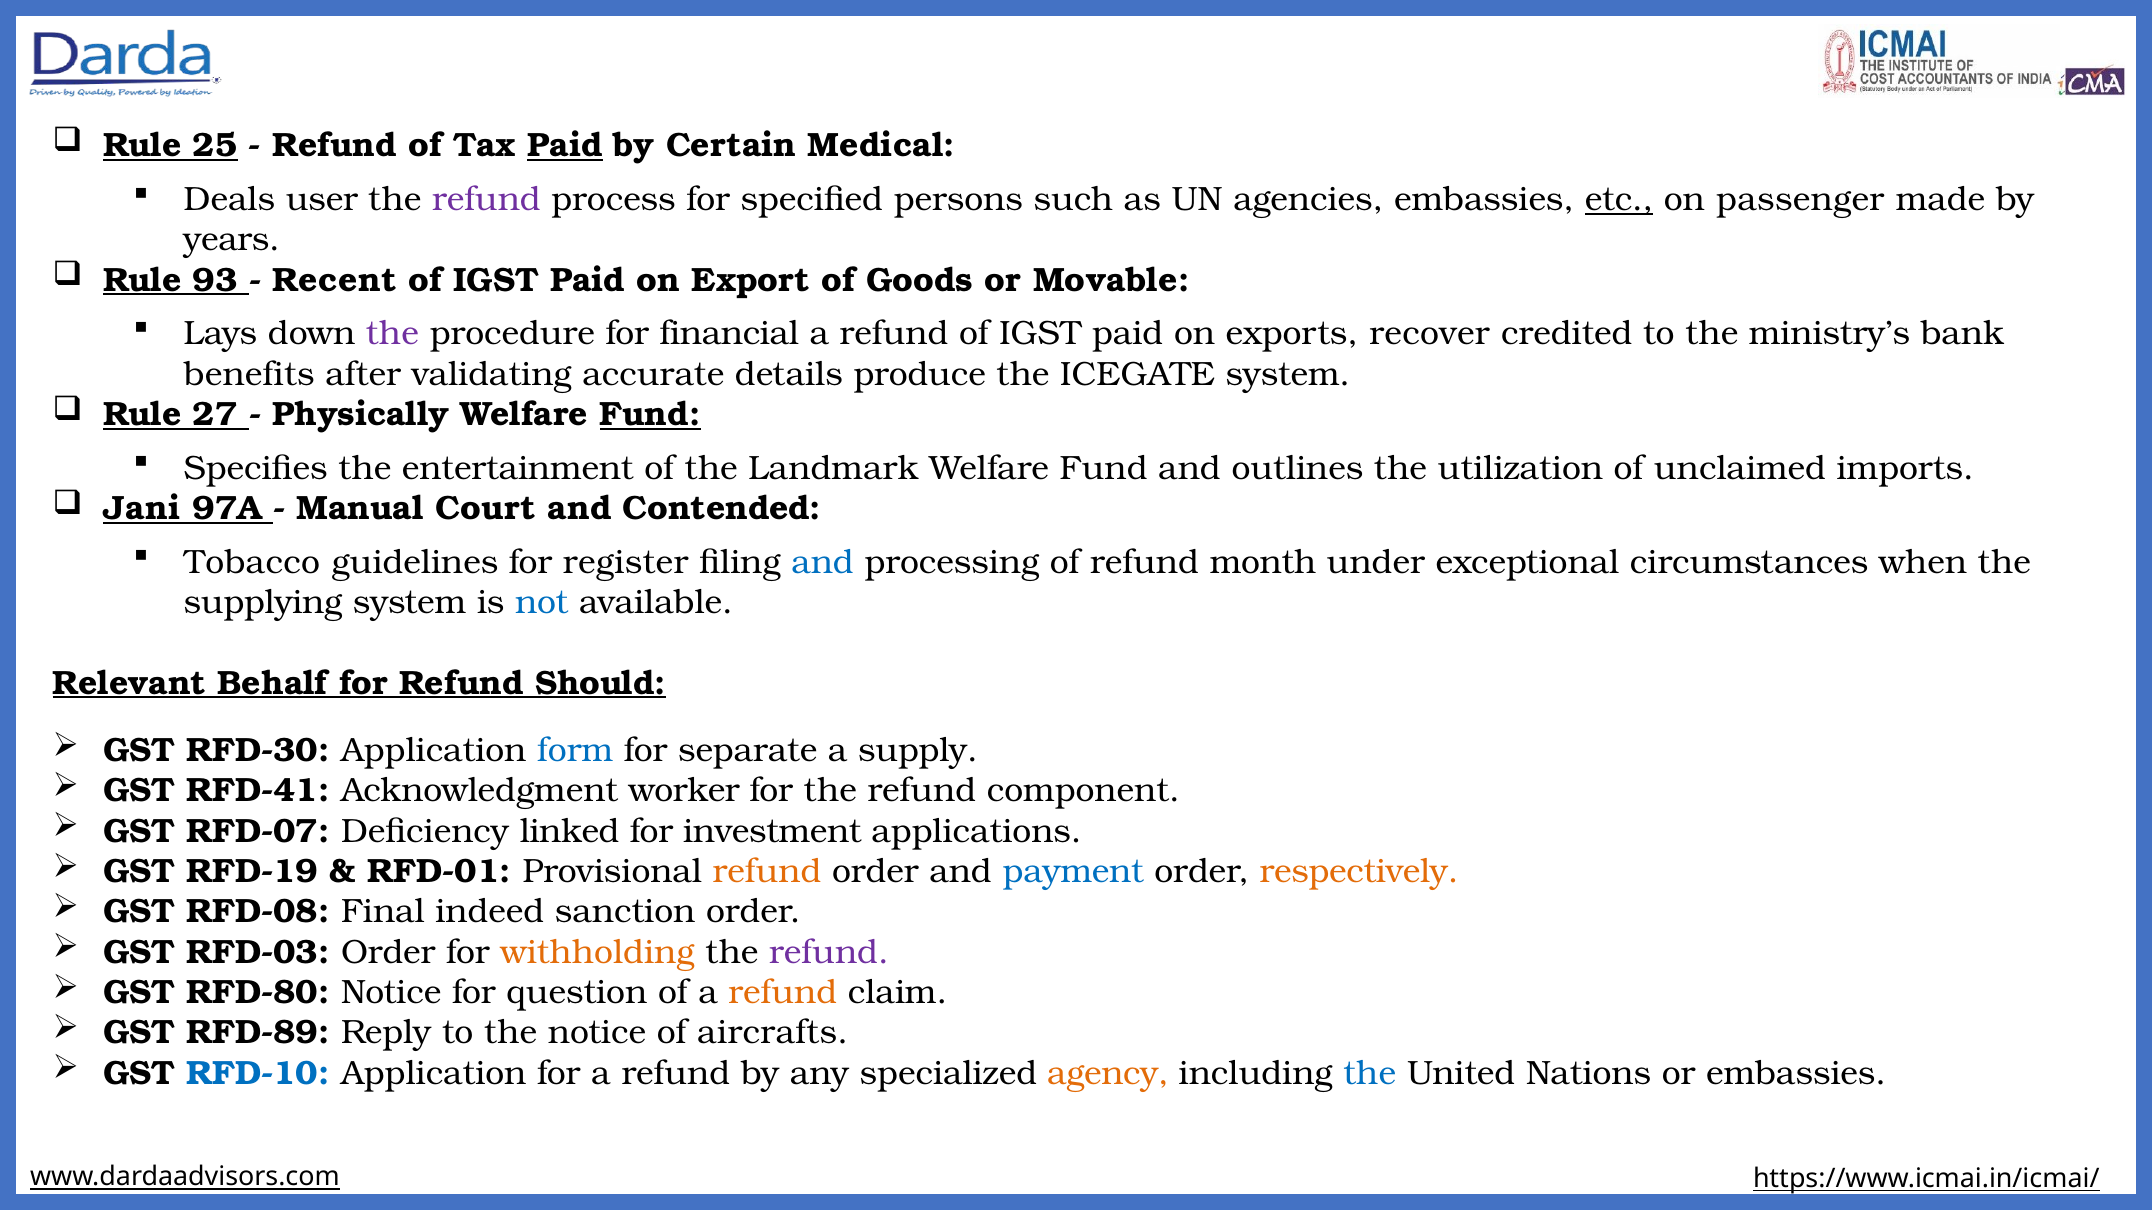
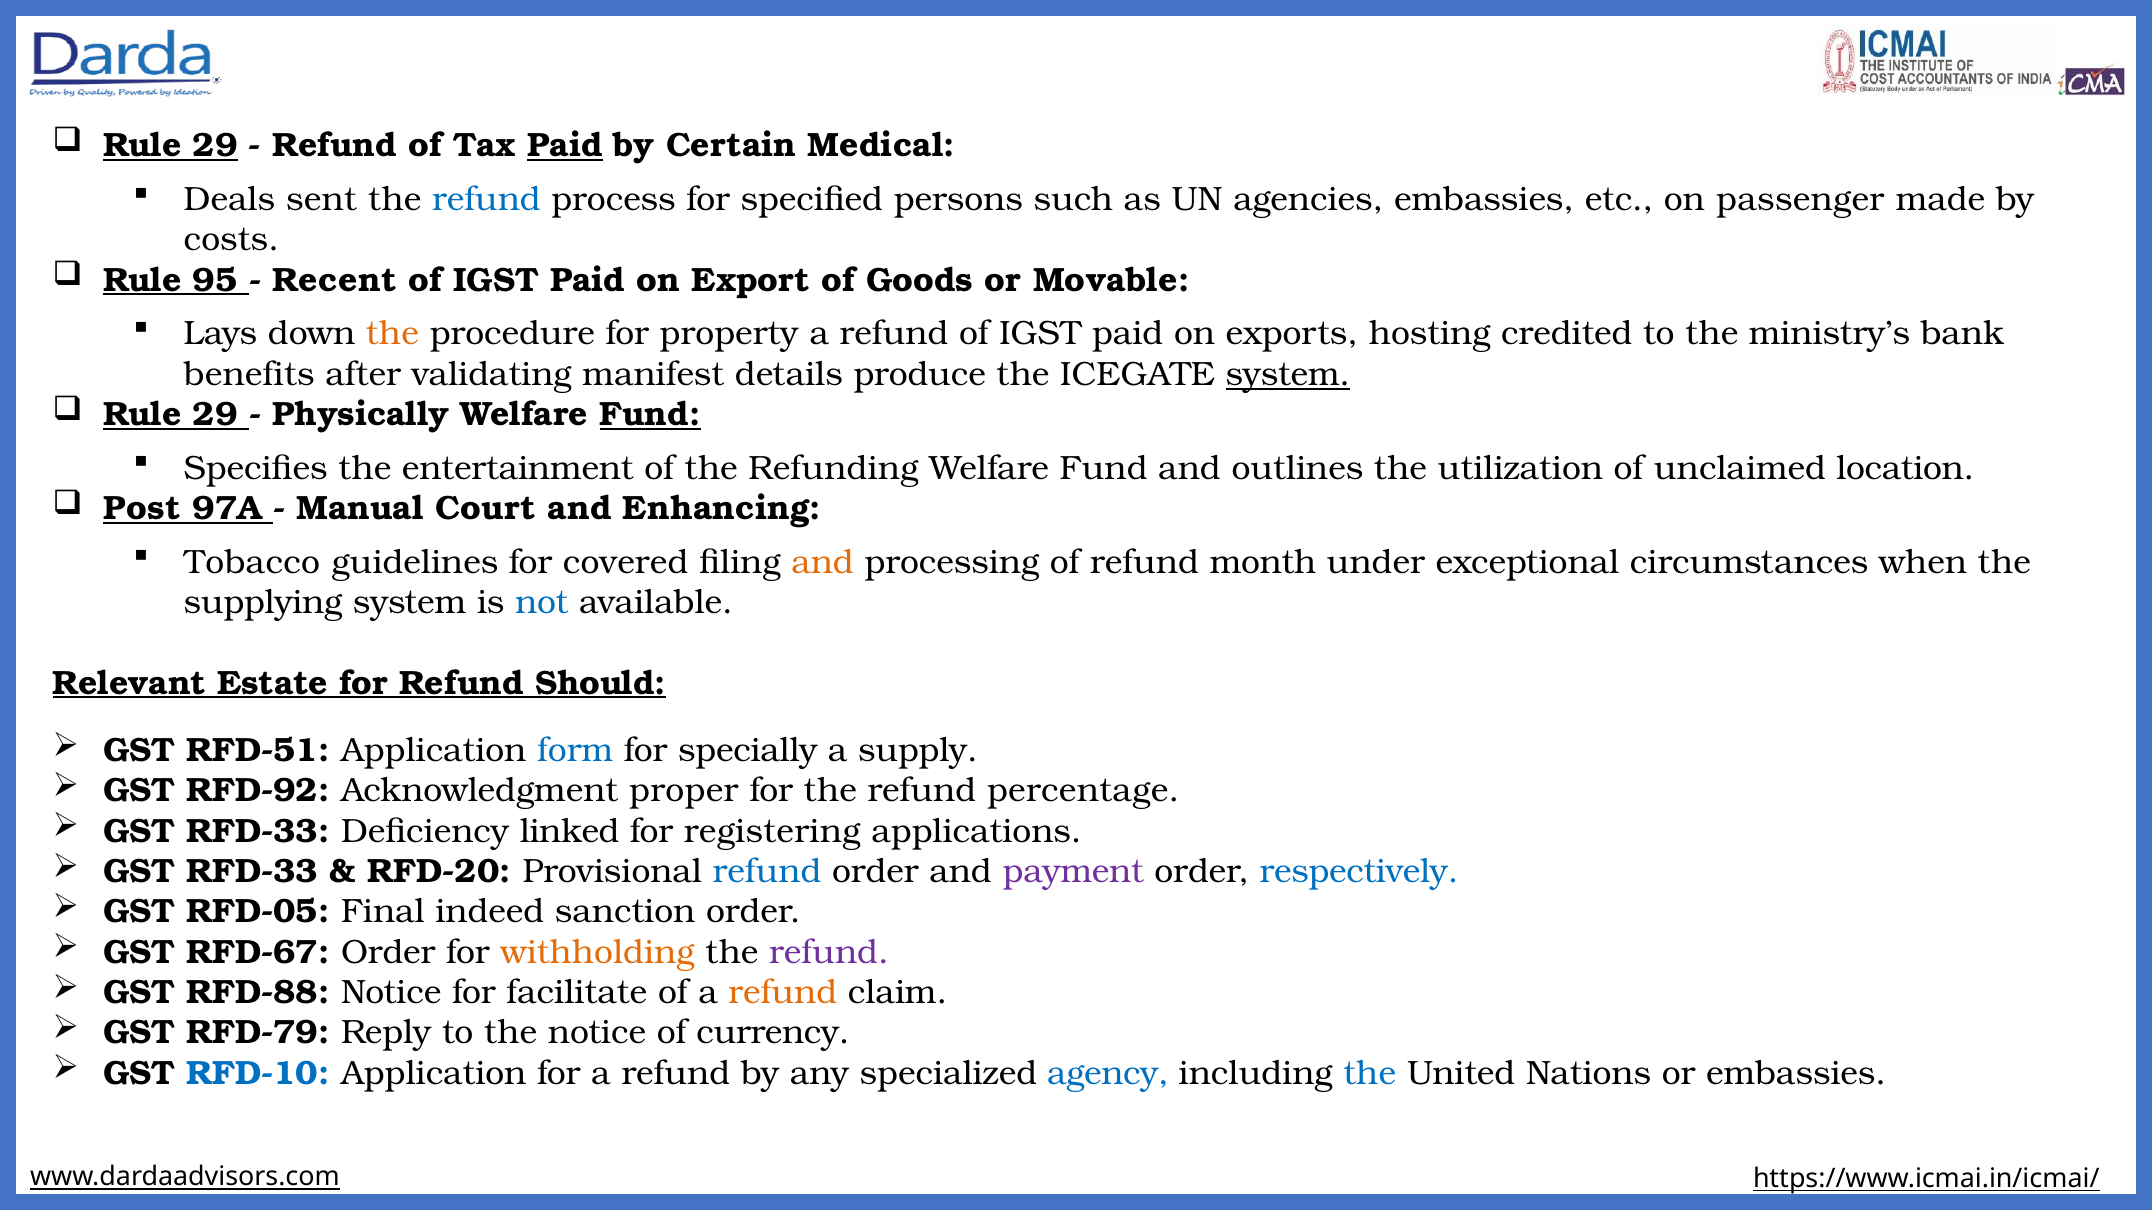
25 at (215, 146): 25 -> 29
user: user -> sent
refund at (486, 199) colour: purple -> blue
etc underline: present -> none
years: years -> costs
93: 93 -> 95
the at (392, 334) colour: purple -> orange
financial: financial -> property
recover: recover -> hosting
accurate: accurate -> manifest
system at (1288, 374) underline: none -> present
27 at (215, 415): 27 -> 29
Landmark: Landmark -> Refunding
imports: imports -> location
Jani: Jani -> Post
Contended: Contended -> Enhancing
register: register -> covered
and at (823, 563) colour: blue -> orange
Behalf: Behalf -> Estate
RFD-30: RFD-30 -> RFD-51
separate: separate -> specially
RFD-41: RFD-41 -> RFD-92
worker: worker -> proper
component: component -> percentage
RFD-07 at (258, 832): RFD-07 -> RFD-33
investment: investment -> registering
RFD-19 at (252, 872): RFD-19 -> RFD-33
RFD-01: RFD-01 -> RFD-20
refund at (767, 872) colour: orange -> blue
payment colour: blue -> purple
respectively colour: orange -> blue
RFD-08: RFD-08 -> RFD-05
RFD-03: RFD-03 -> RFD-67
RFD-80: RFD-80 -> RFD-88
question: question -> facilitate
RFD-89: RFD-89 -> RFD-79
aircrafts: aircrafts -> currency
agency colour: orange -> blue
